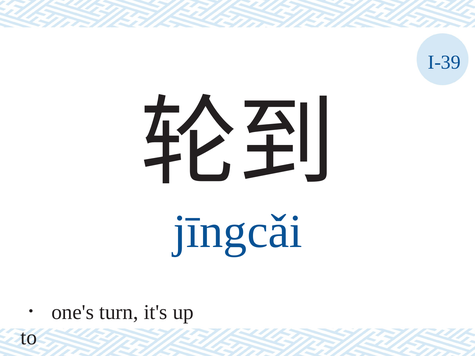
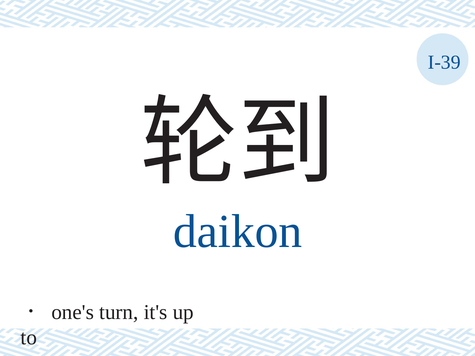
jīngcǎi: jīngcǎi -> daikon
